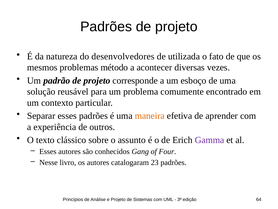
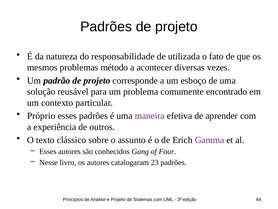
desenvolvedores: desenvolvedores -> responsabilidade
Separar: Separar -> Próprio
maneira colour: orange -> purple
